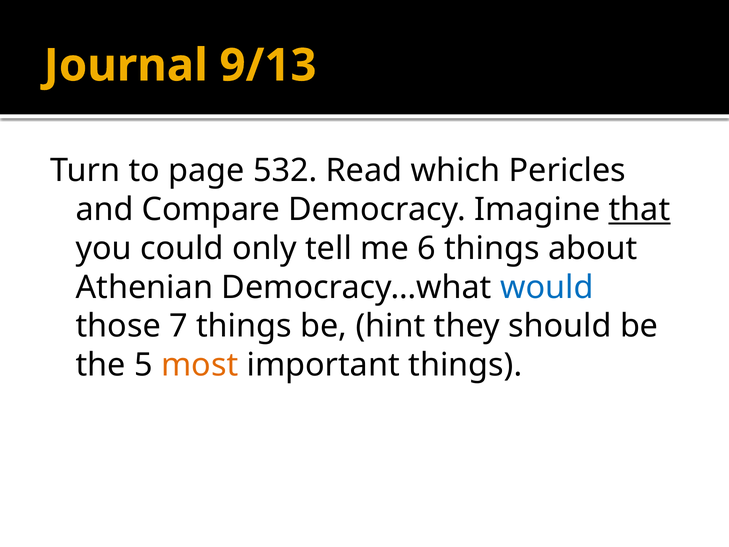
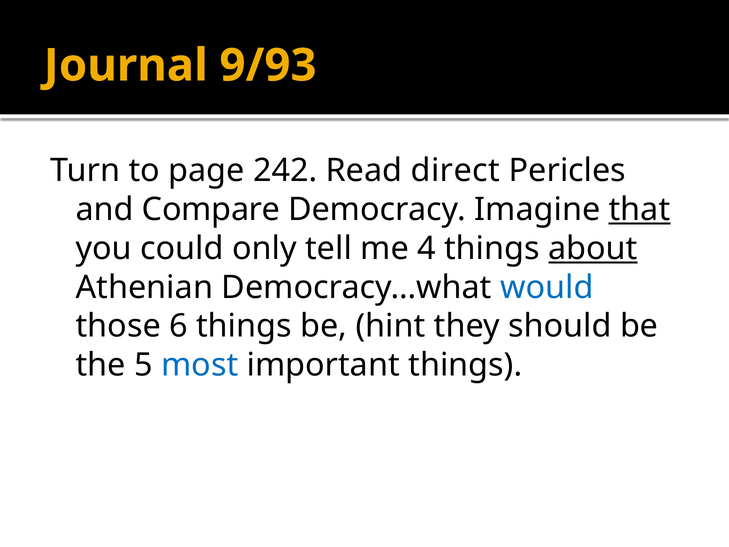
9/13: 9/13 -> 9/93
532: 532 -> 242
which: which -> direct
6: 6 -> 4
about underline: none -> present
7: 7 -> 6
most colour: orange -> blue
